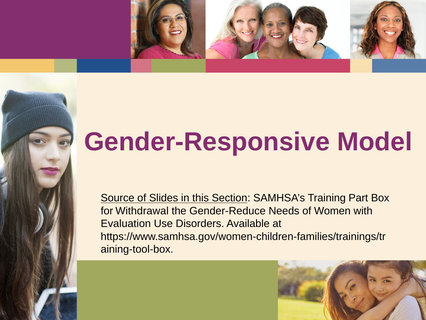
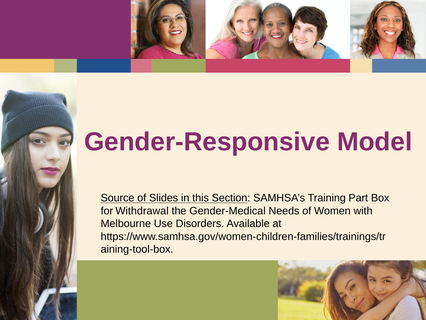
Gender-Reduce: Gender-Reduce -> Gender-Medical
Evaluation: Evaluation -> Melbourne
